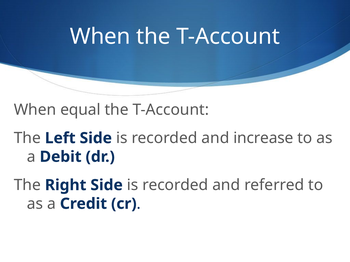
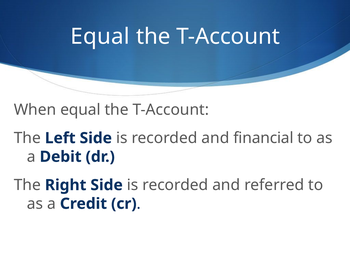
When at (100, 37): When -> Equal
increase: increase -> financial
